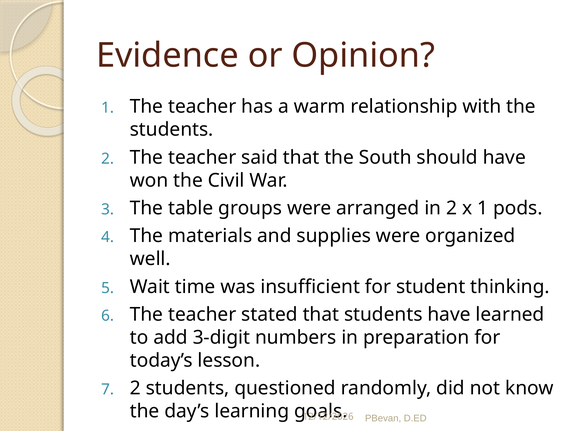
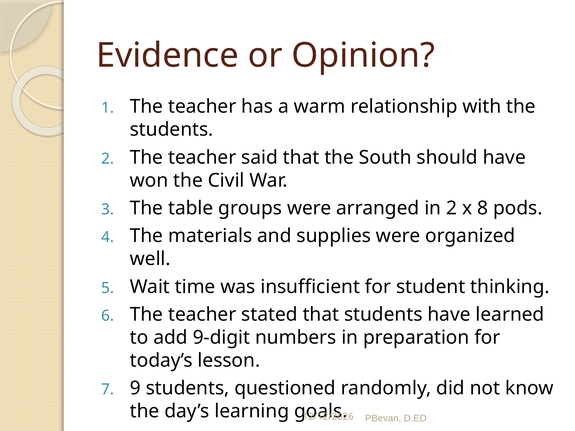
x 1: 1 -> 8
3-digit: 3-digit -> 9-digit
2 at (135, 389): 2 -> 9
